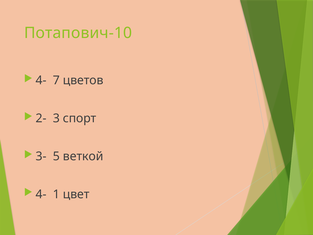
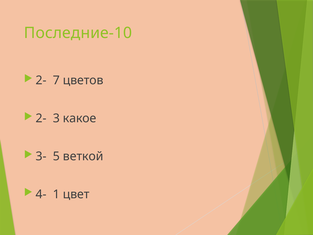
Потапович-10: Потапович-10 -> Последние-10
4- at (41, 80): 4- -> 2-
спорт: спорт -> какое
